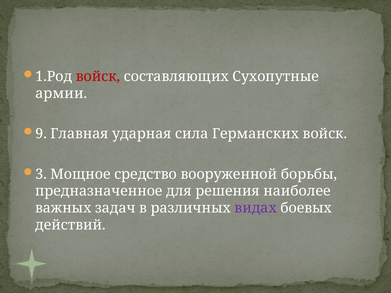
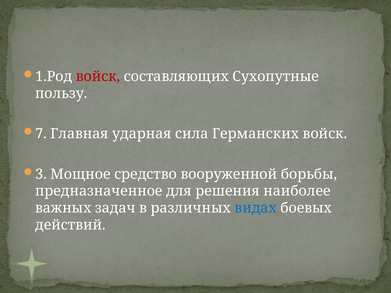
армии: армии -> пользу
9: 9 -> 7
видах colour: purple -> blue
